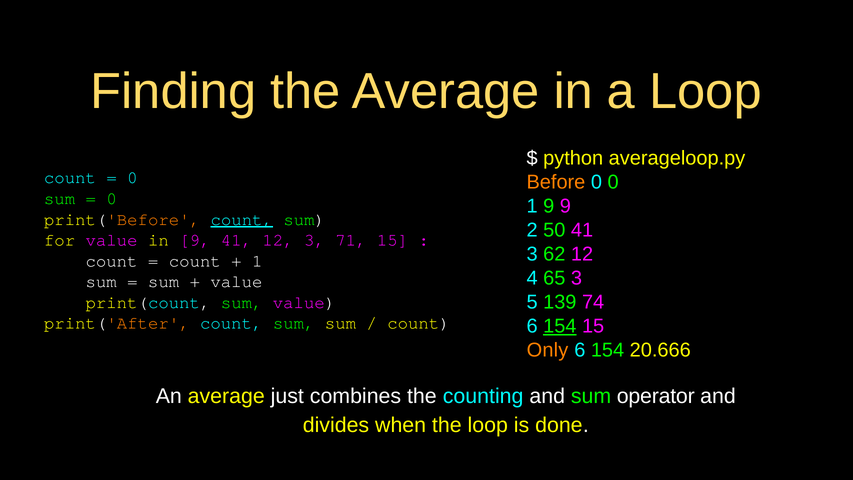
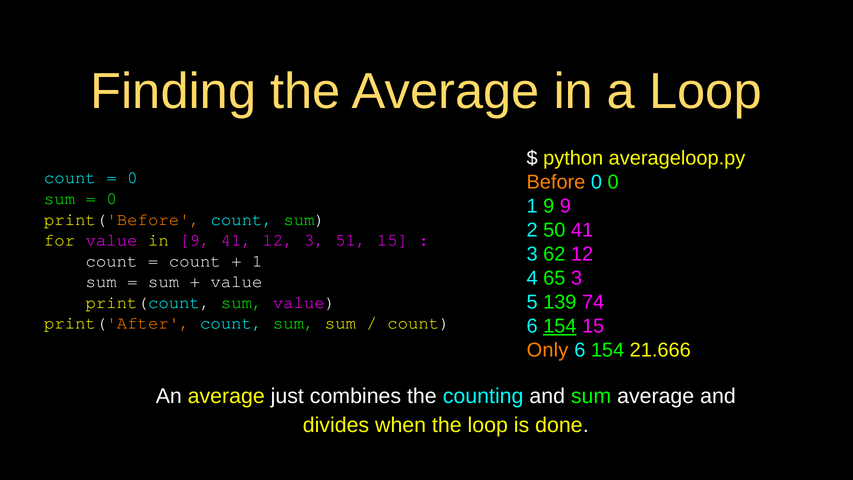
count at (242, 219) underline: present -> none
71: 71 -> 51
20.666: 20.666 -> 21.666
sum operator: operator -> average
